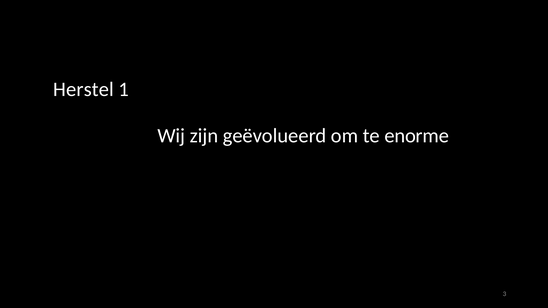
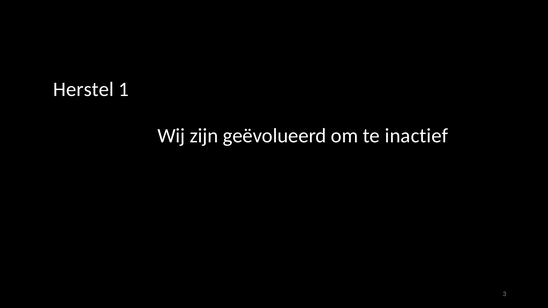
enorme: enorme -> inactief
